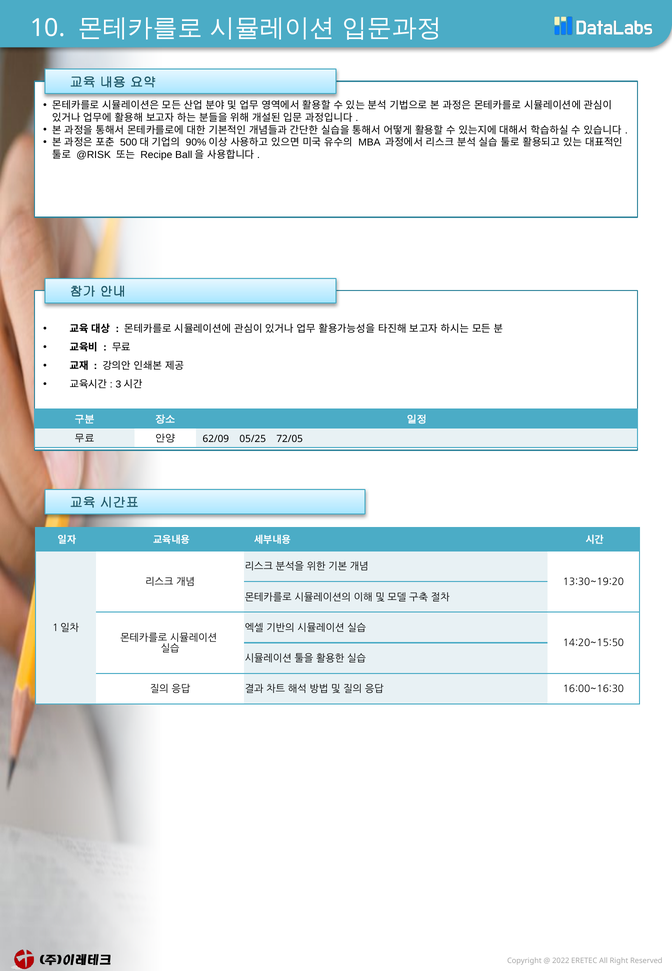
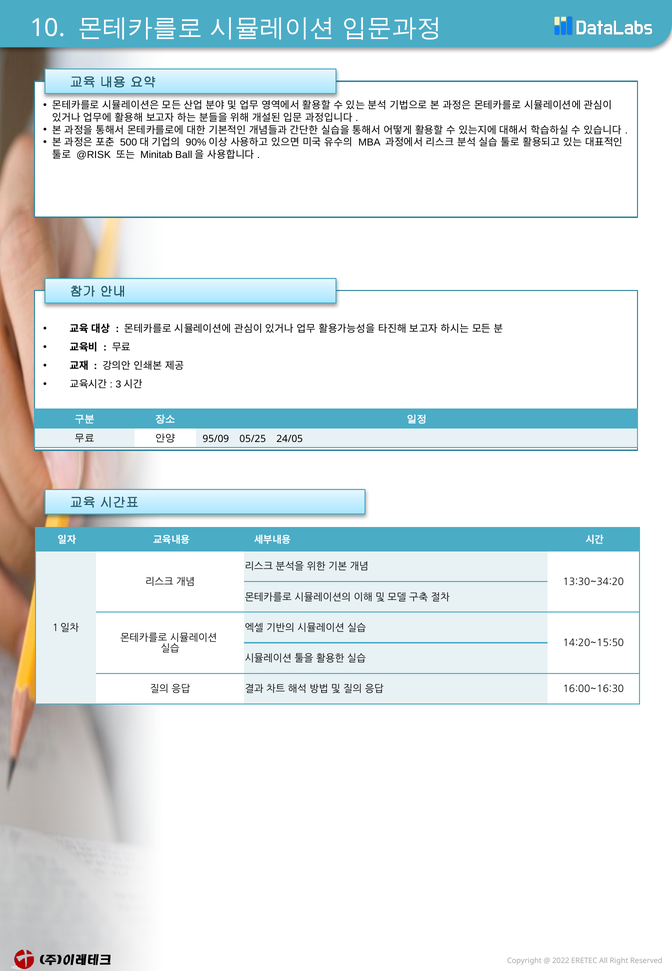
Recipe: Recipe -> Minitab
62/09: 62/09 -> 95/09
72/05: 72/05 -> 24/05
13:30~19:20: 13:30~19:20 -> 13:30~34:20
